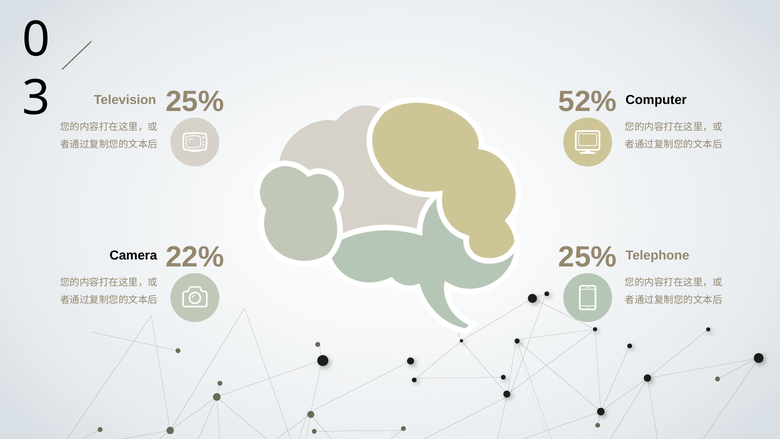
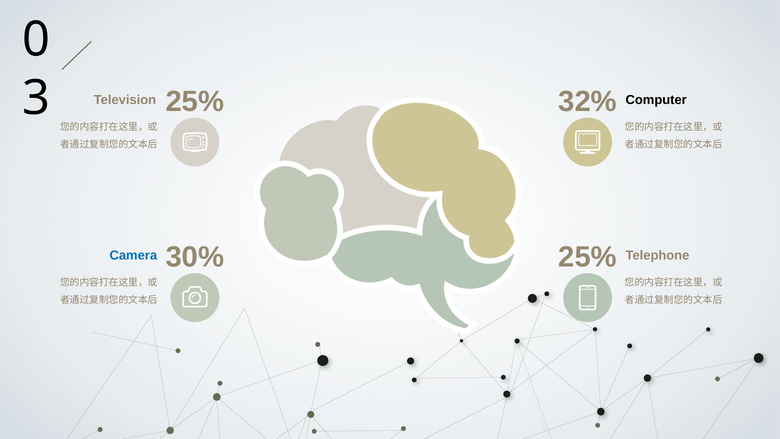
52%: 52% -> 32%
22%: 22% -> 30%
Camera colour: black -> blue
